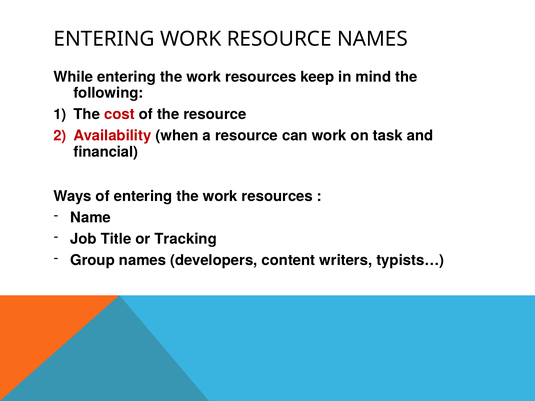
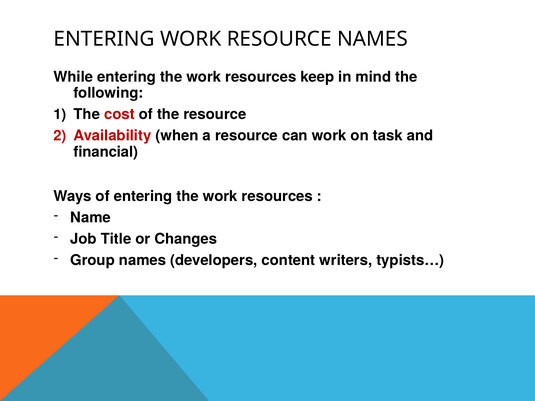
Tracking: Tracking -> Changes
